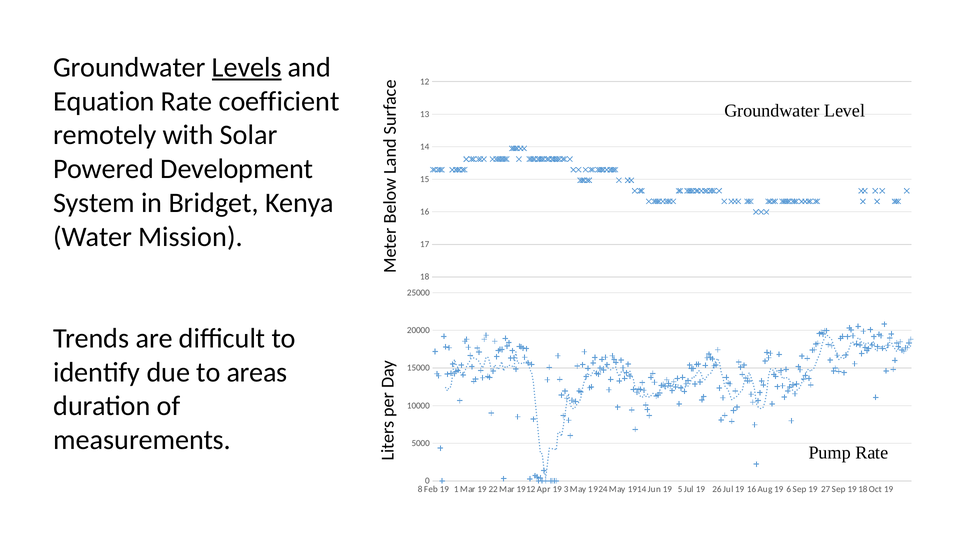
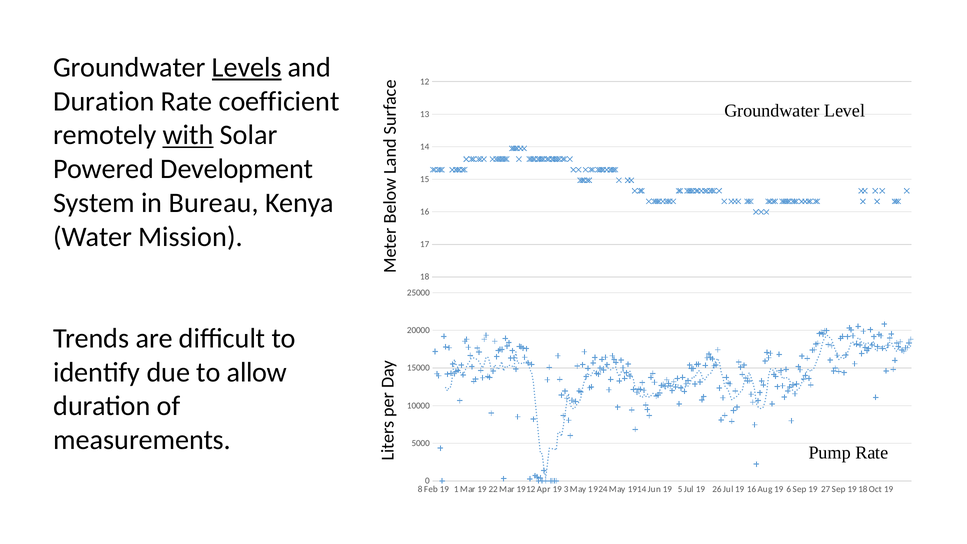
Equation at (104, 101): Equation -> Duration
with underline: none -> present
Bridget: Bridget -> Bureau
areas: areas -> allow
